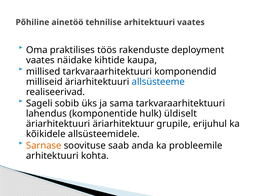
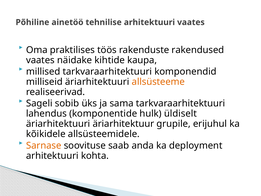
deployment: deployment -> rakendused
allsüsteeme colour: blue -> orange
probleemile: probleemile -> deployment
